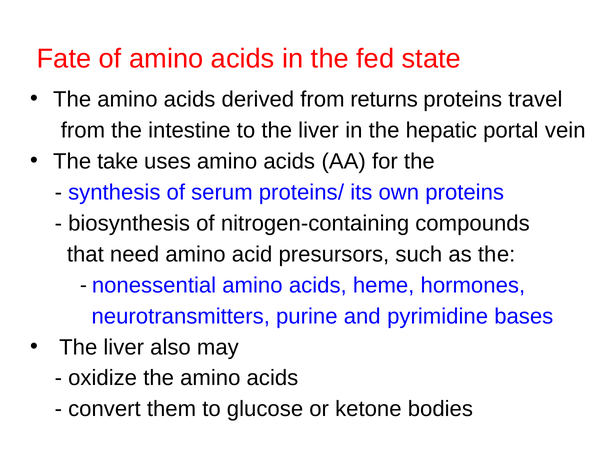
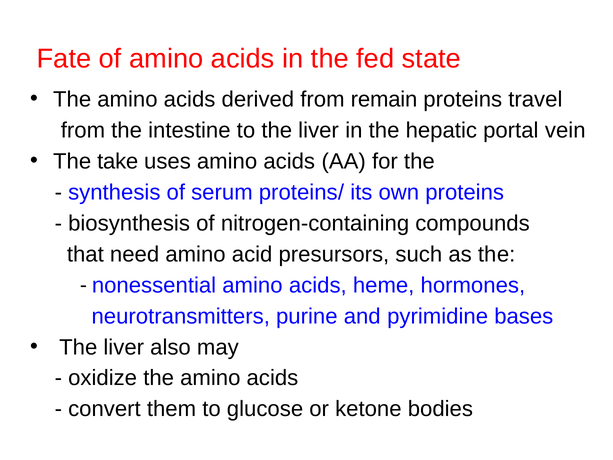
returns: returns -> remain
